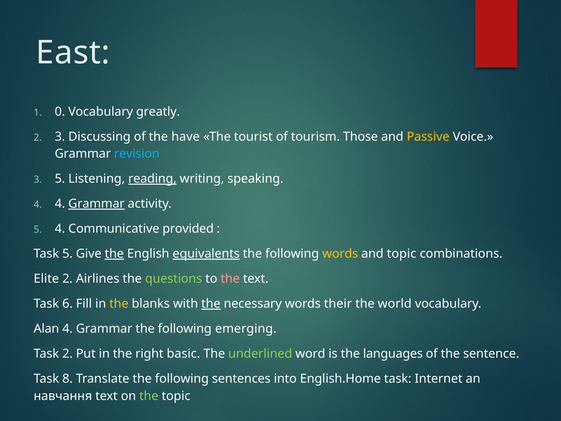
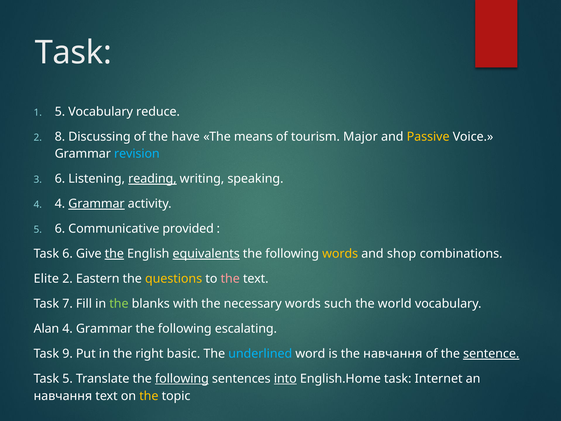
East at (73, 53): East -> Task
1 0: 0 -> 5
greatly: greatly -> reduce
2 3: 3 -> 8
tourist: tourist -> means
Those: Those -> Major
3 5: 5 -> 6
5 4: 4 -> 6
Task 5: 5 -> 6
and topic: topic -> shop
Airlines: Airlines -> Eastern
questions colour: light green -> yellow
6: 6 -> 7
the at (119, 304) colour: yellow -> light green
the at (211, 304) underline: present -> none
their: their -> such
emerging: emerging -> escalating
Task 2: 2 -> 9
underlined colour: light green -> light blue
the languages: languages -> навчання
sentence underline: none -> present
Task 8: 8 -> 5
following at (182, 379) underline: none -> present
into underline: none -> present
the at (149, 396) colour: light green -> yellow
